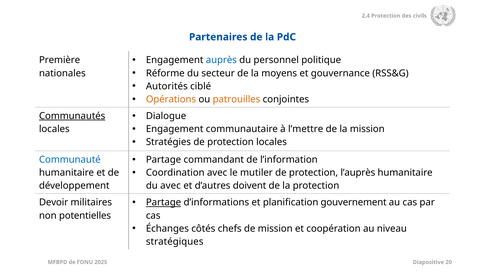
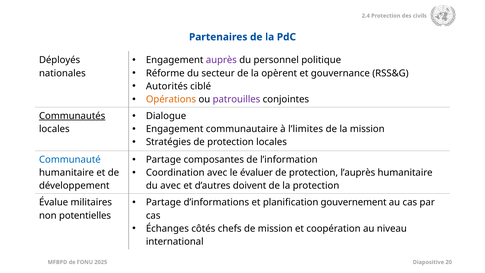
auprès colour: blue -> purple
Première: Première -> Déployés
moyens: moyens -> opèrent
patrouilles colour: orange -> purple
l’mettre: l’mettre -> l’limites
commandant: commandant -> composantes
mutiler: mutiler -> évaluer
Partage at (164, 202) underline: present -> none
Devoir: Devoir -> Évalue
stratégiques: stratégiques -> international
